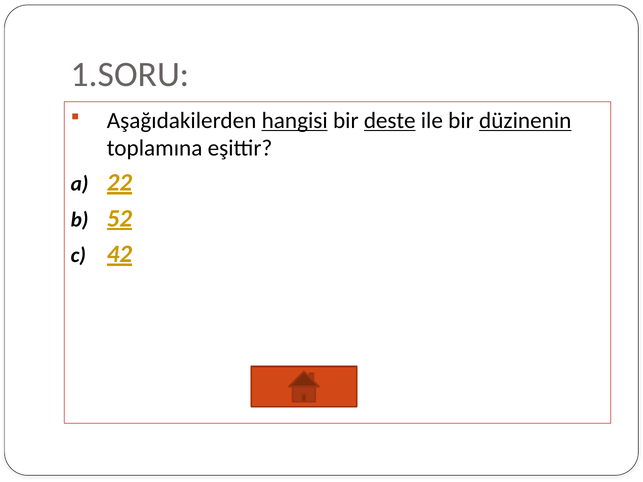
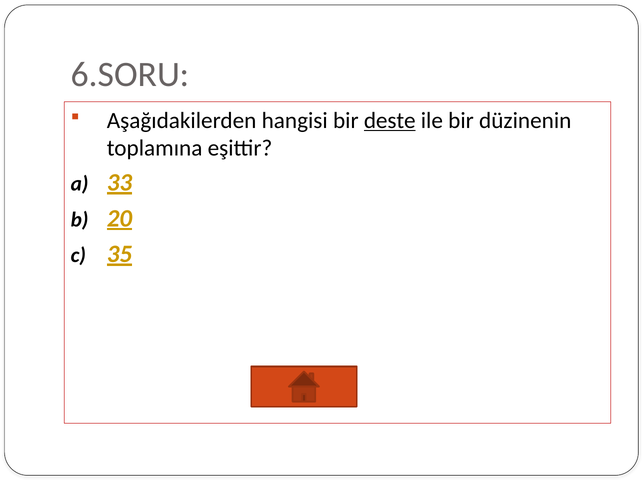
1.SORU: 1.SORU -> 6.SORU
hangisi underline: present -> none
düzinenin underline: present -> none
22: 22 -> 33
52: 52 -> 20
42: 42 -> 35
